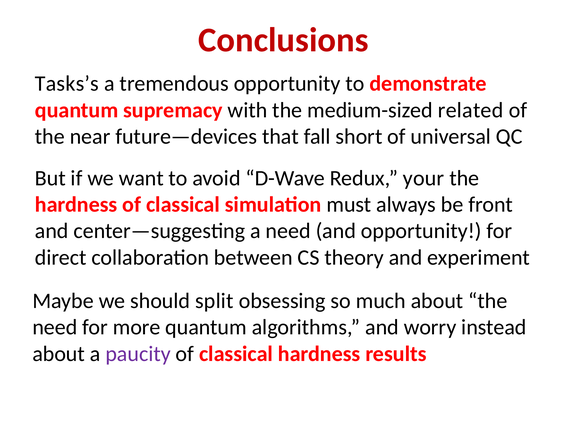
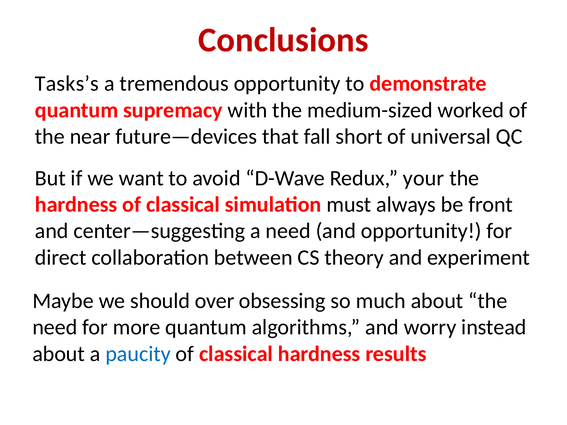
related: related -> worked
split: split -> over
paucity colour: purple -> blue
